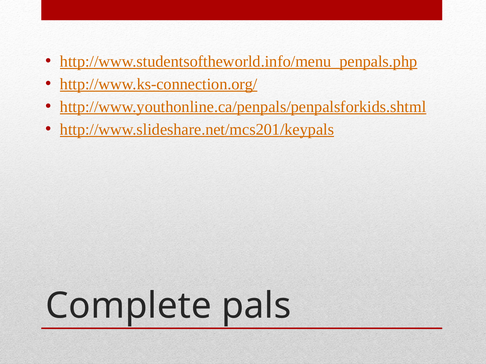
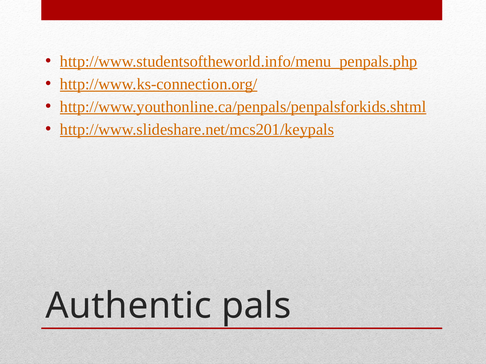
Complete: Complete -> Authentic
